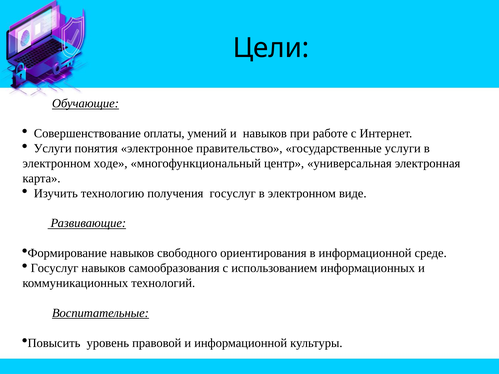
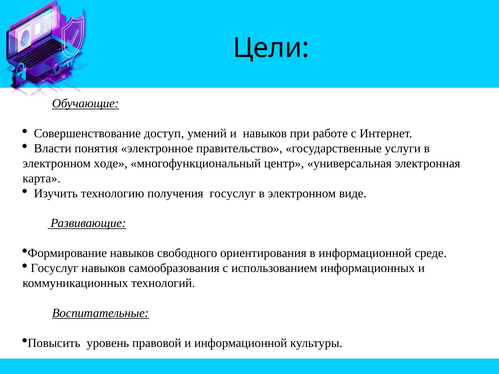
оплаты: оплаты -> доступ
Услуги at (53, 149): Услуги -> Власти
